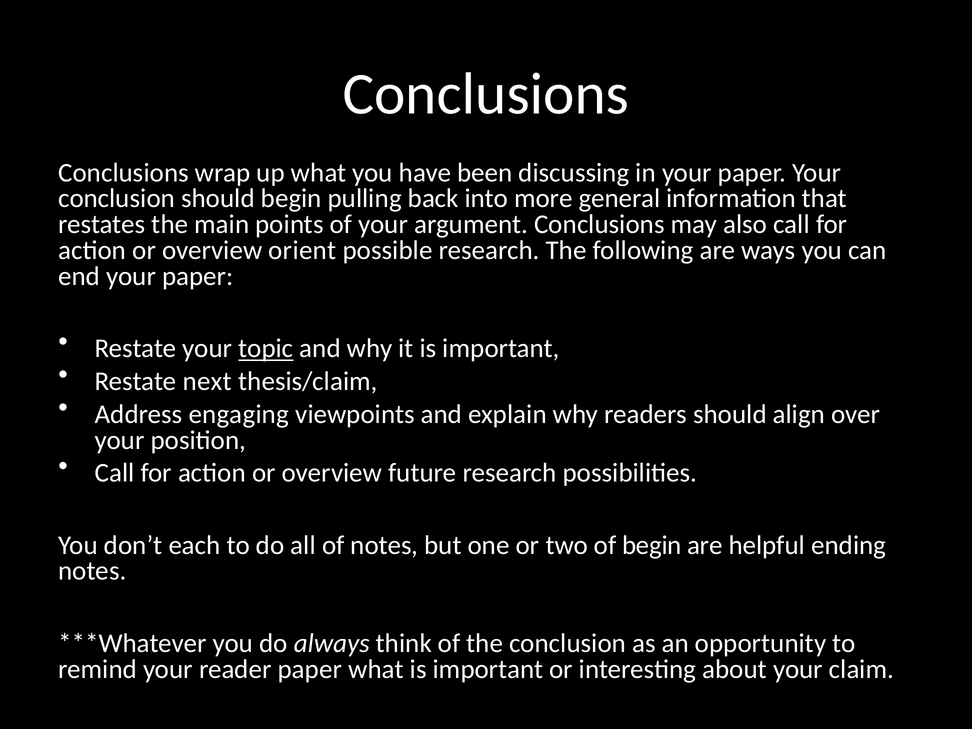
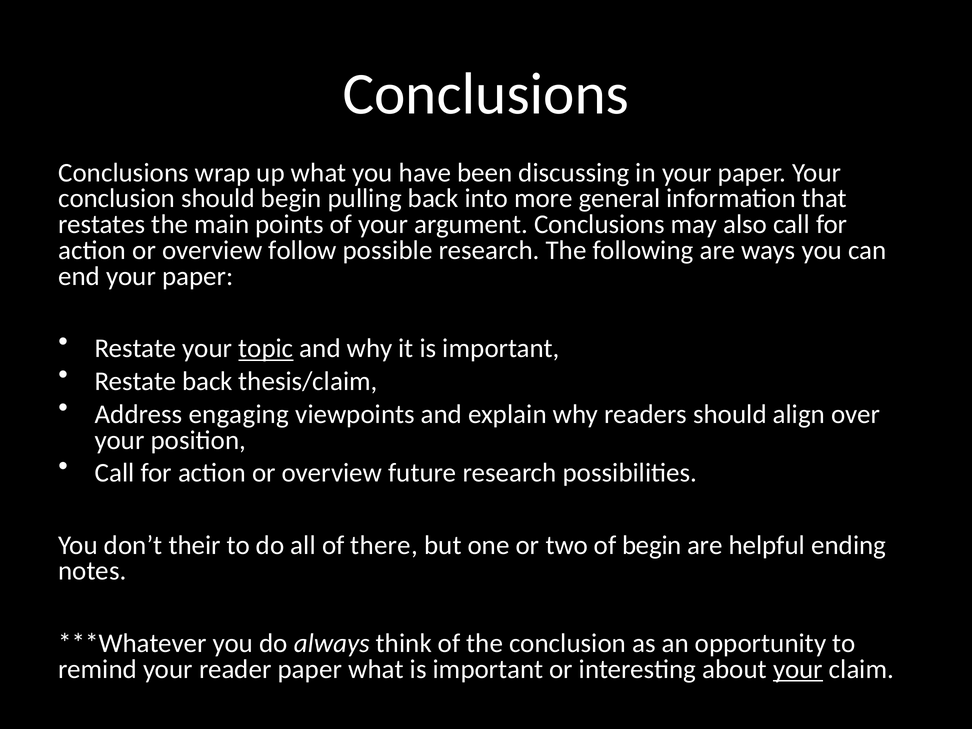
orient: orient -> follow
Restate next: next -> back
each: each -> their
of notes: notes -> there
your at (798, 669) underline: none -> present
